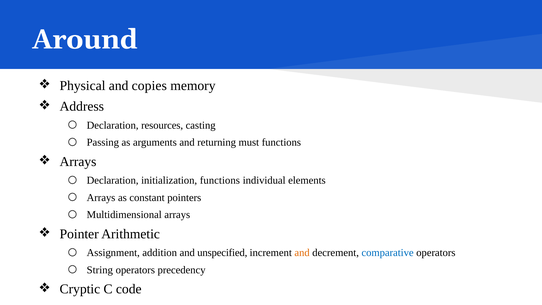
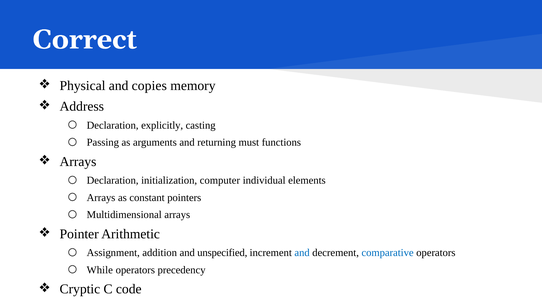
Around: Around -> Correct
resources: resources -> explicitly
initialization functions: functions -> computer
and at (302, 253) colour: orange -> blue
String: String -> While
